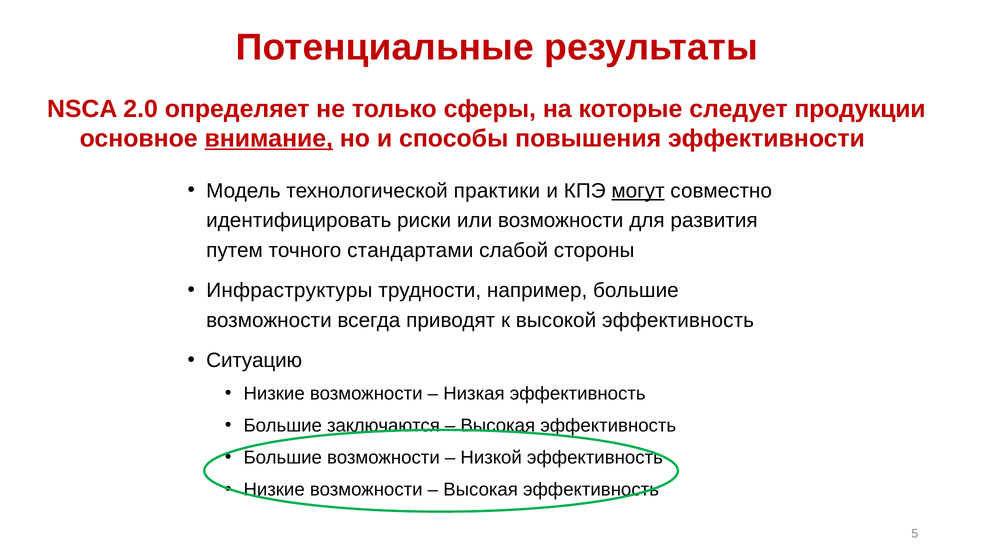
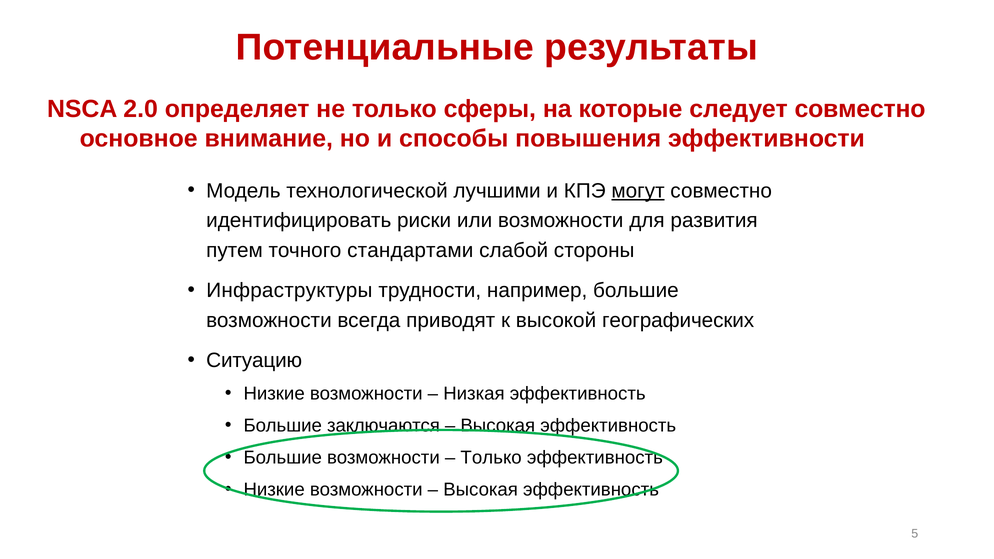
следует продукции: продукции -> совместно
внимание underline: present -> none
практики: практики -> лучшими
высокой эффективность: эффективность -> географических
Низкой at (491, 458): Низкой -> Только
